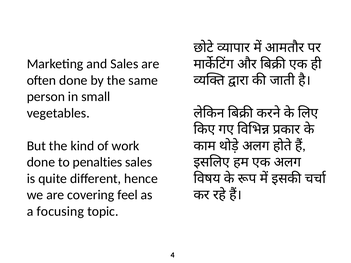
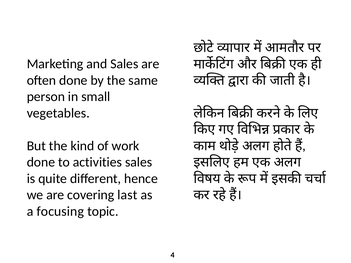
penalties: penalties -> activities
feel: feel -> last
